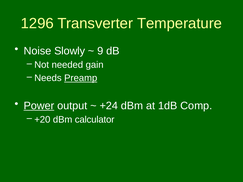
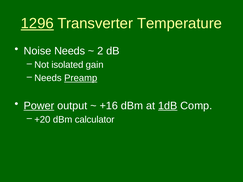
1296 underline: none -> present
Noise Slowly: Slowly -> Needs
9: 9 -> 2
needed: needed -> isolated
+24: +24 -> +16
1dB underline: none -> present
